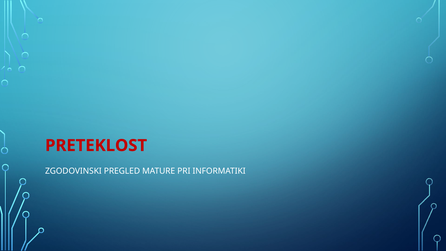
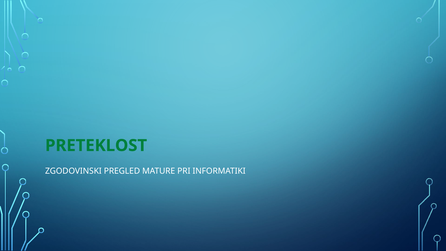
PRETEKLOST colour: red -> green
